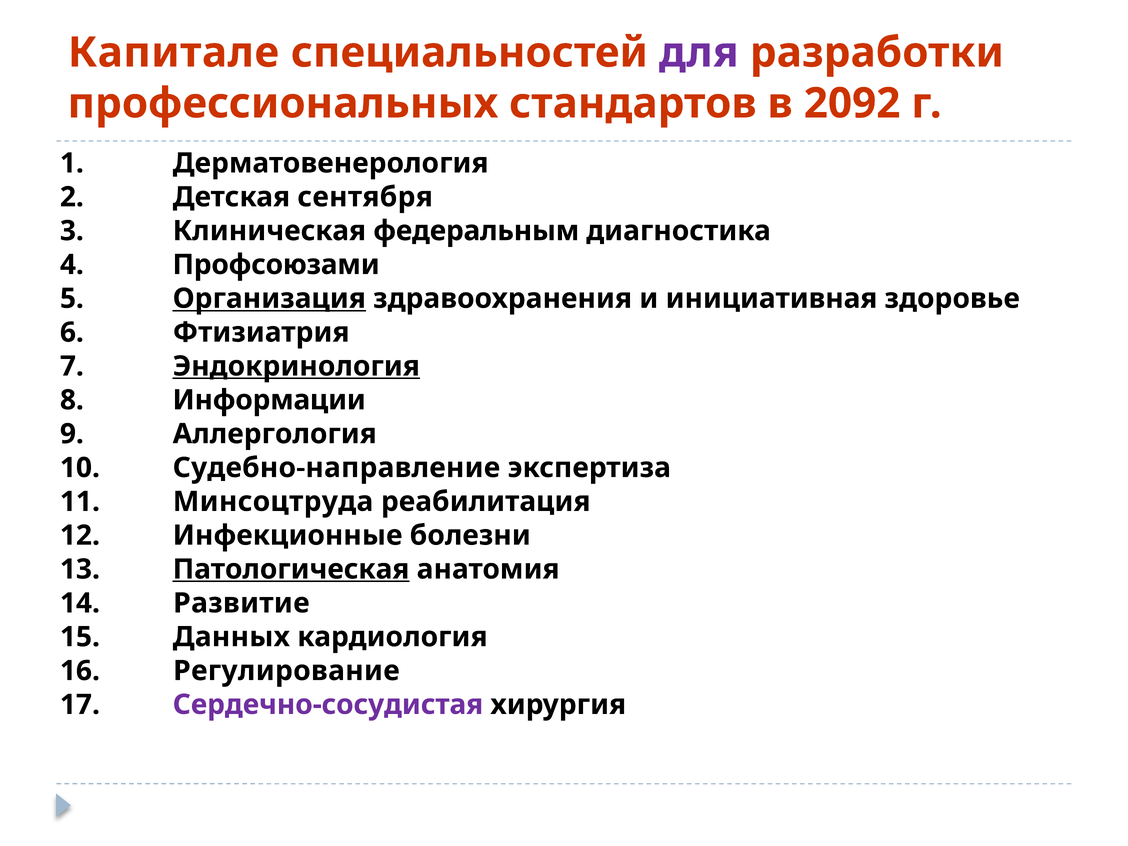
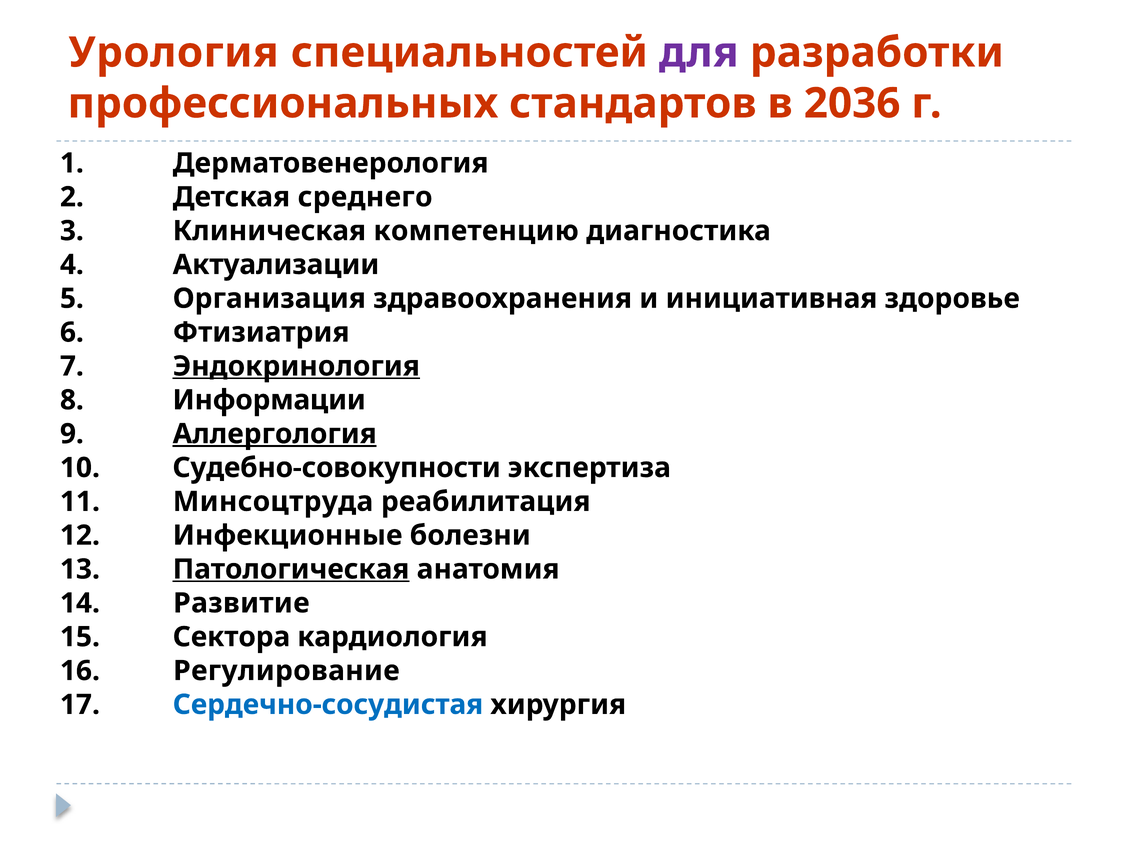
Капитале: Капитале -> Урология
2092: 2092 -> 2036
сентября: сентября -> среднего
федеральным: федеральным -> компетенцию
Профсоюзами: Профсоюзами -> Актуализации
Организация underline: present -> none
Аллергология underline: none -> present
Судебно-направление: Судебно-направление -> Судебно-совокупности
Данных: Данных -> Сектора
Сердечно-сосудистая colour: purple -> blue
